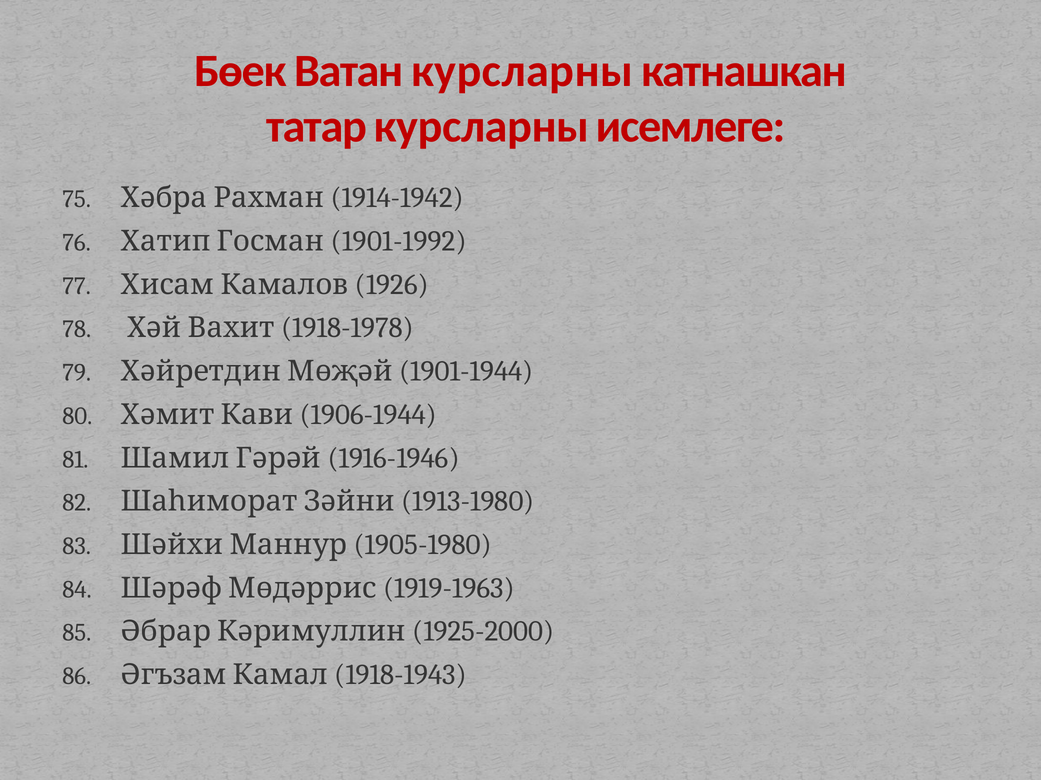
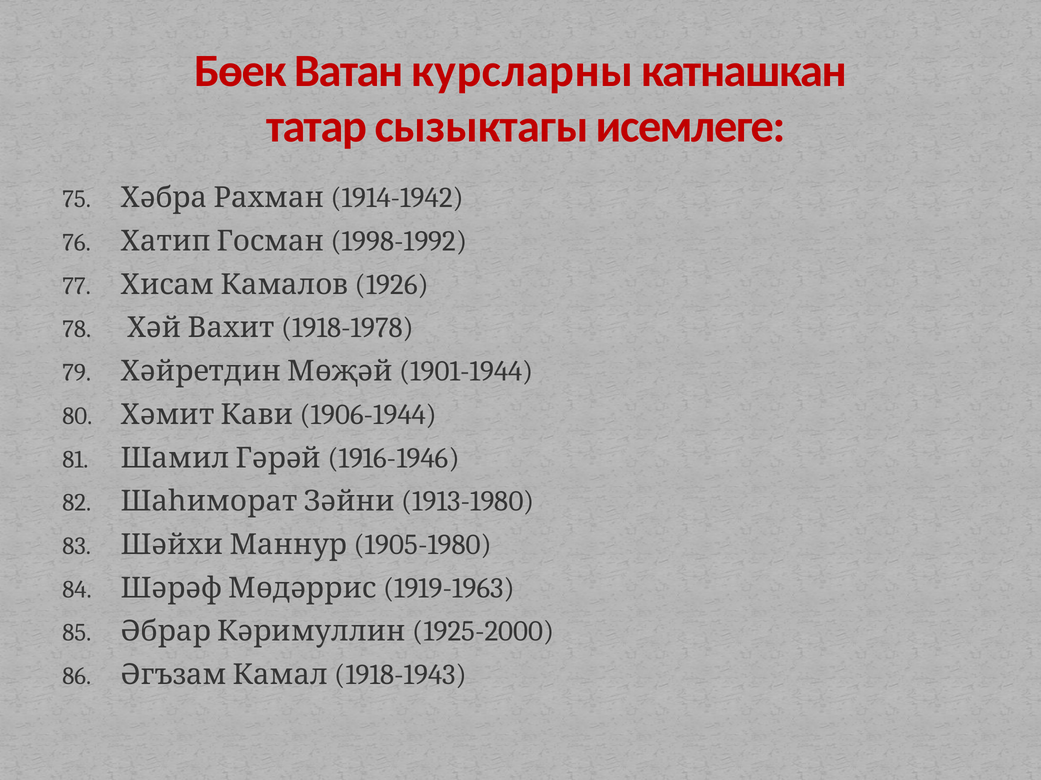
татар курсларны: курсларны -> сызыктагы
1901-1992: 1901-1992 -> 1998-1992
